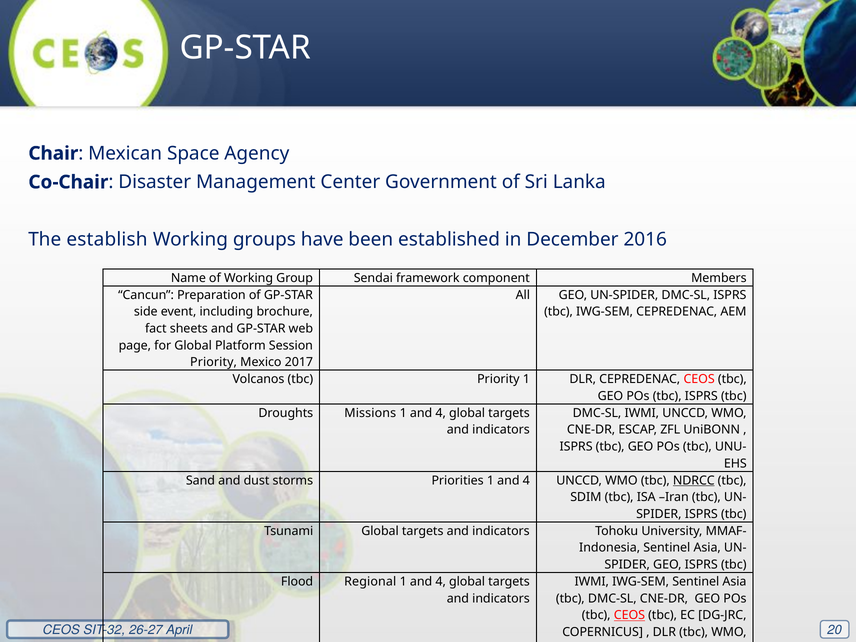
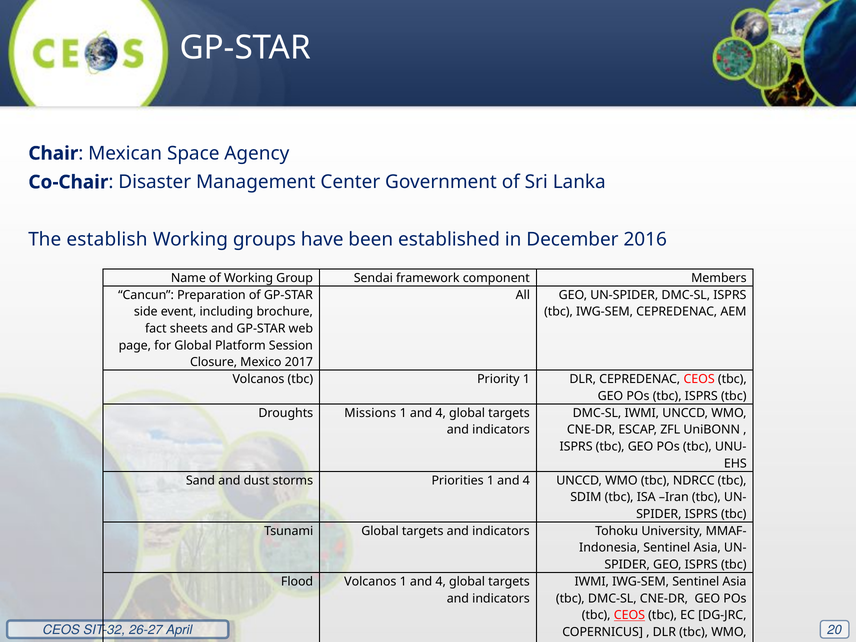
Priority at (214, 362): Priority -> Closure
NDRCC underline: present -> none
Flood Regional: Regional -> Volcanos
